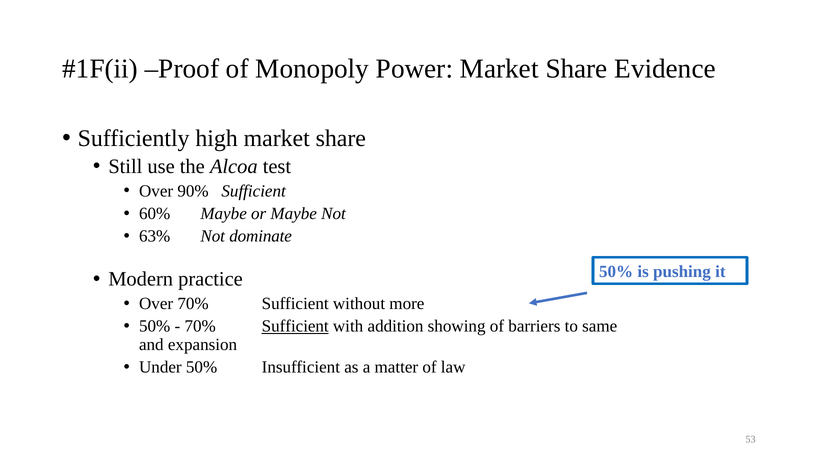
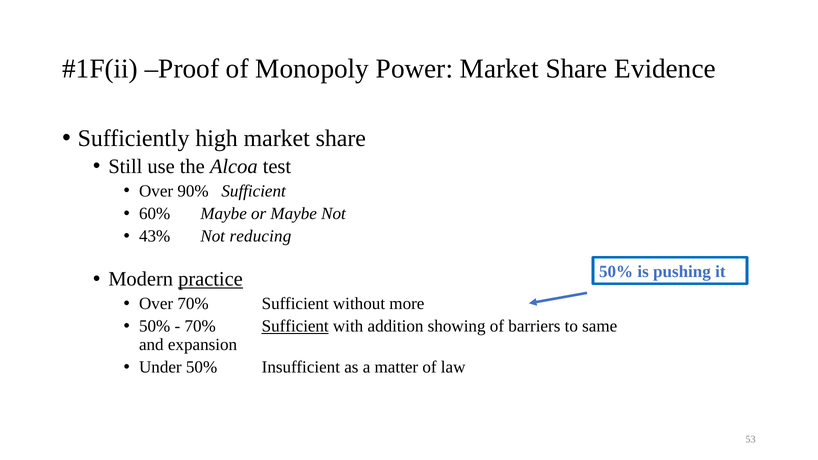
63%: 63% -> 43%
dominate: dominate -> reducing
practice underline: none -> present
